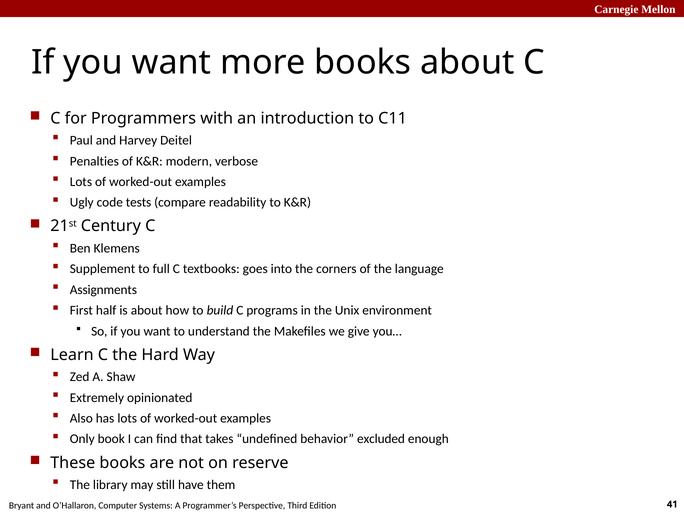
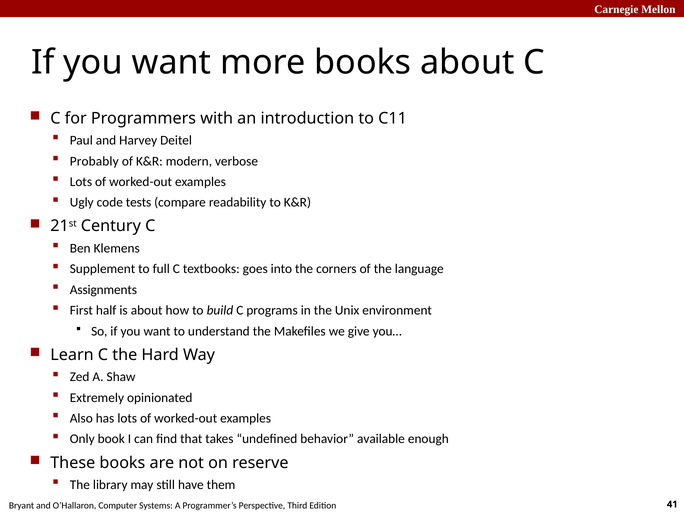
Penalties: Penalties -> Probably
excluded: excluded -> available
